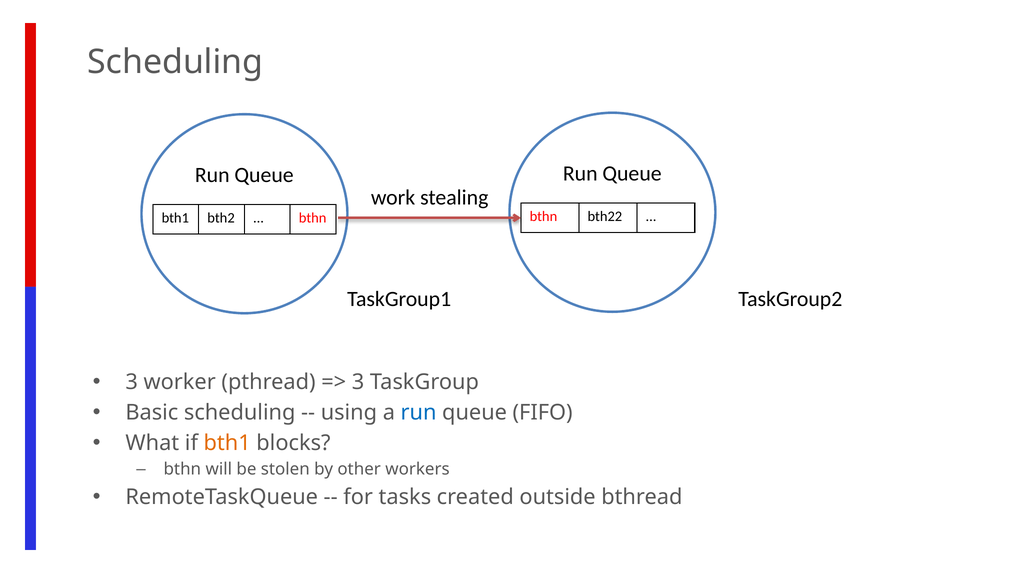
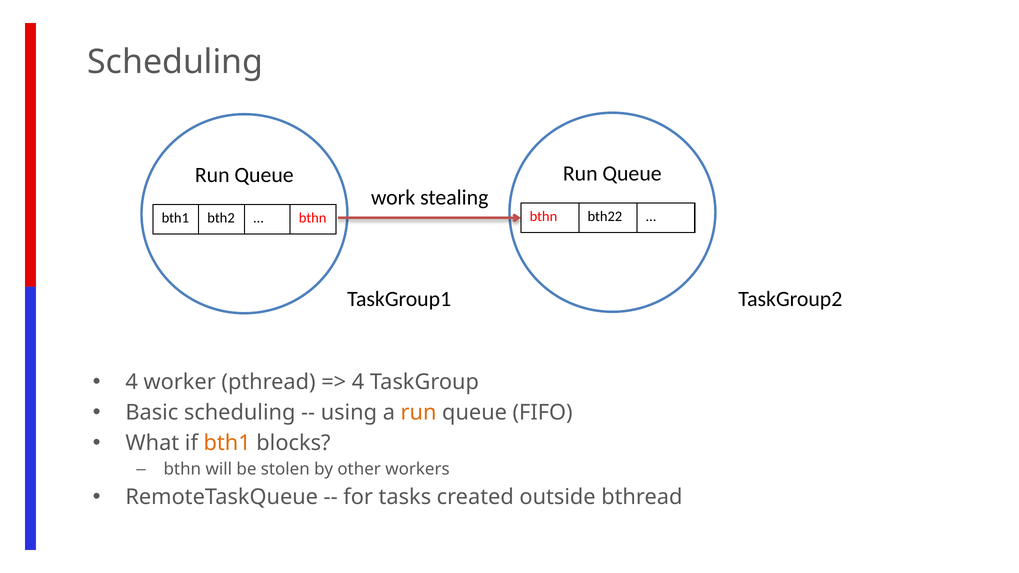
3 at (132, 382): 3 -> 4
3 at (358, 382): 3 -> 4
run at (419, 412) colour: blue -> orange
